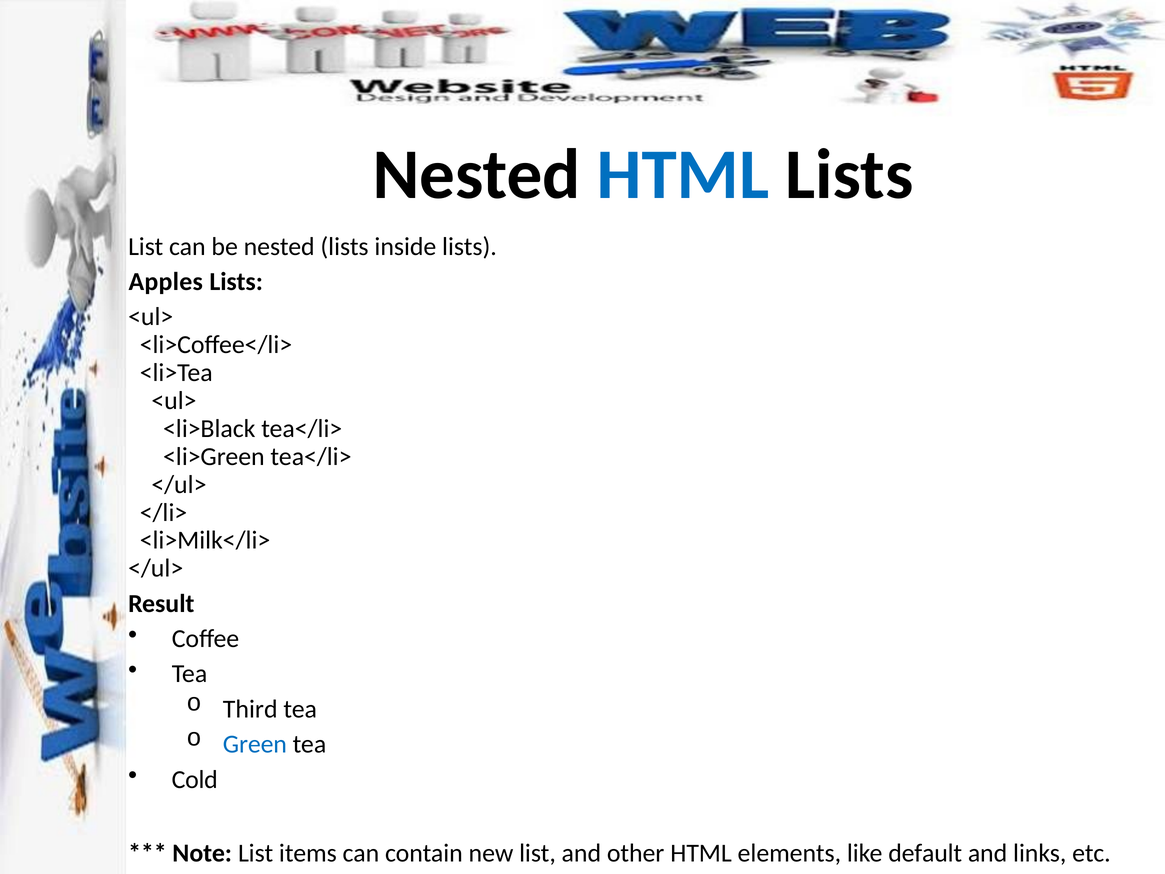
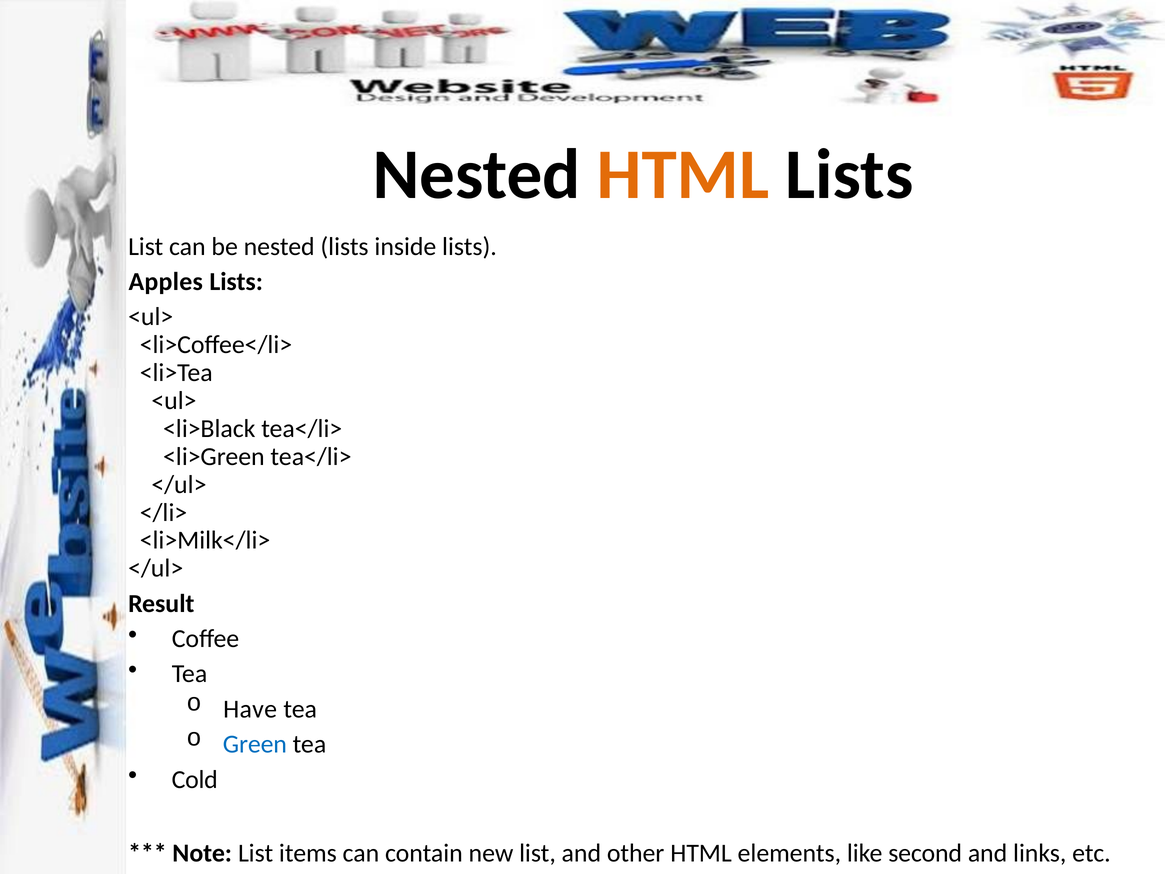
HTML at (683, 175) colour: blue -> orange
Third: Third -> Have
default: default -> second
